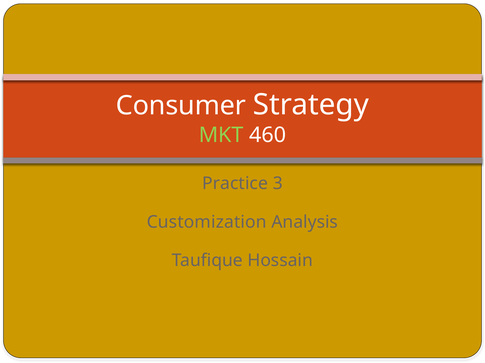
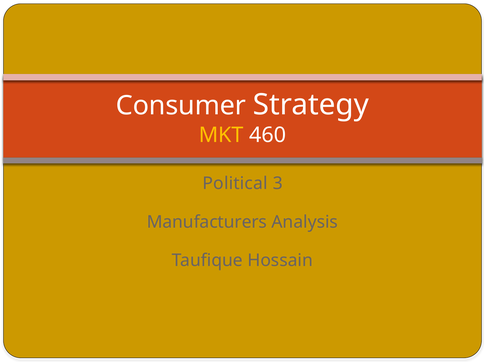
MKT colour: light green -> yellow
Practice: Practice -> Political
Customization: Customization -> Manufacturers
